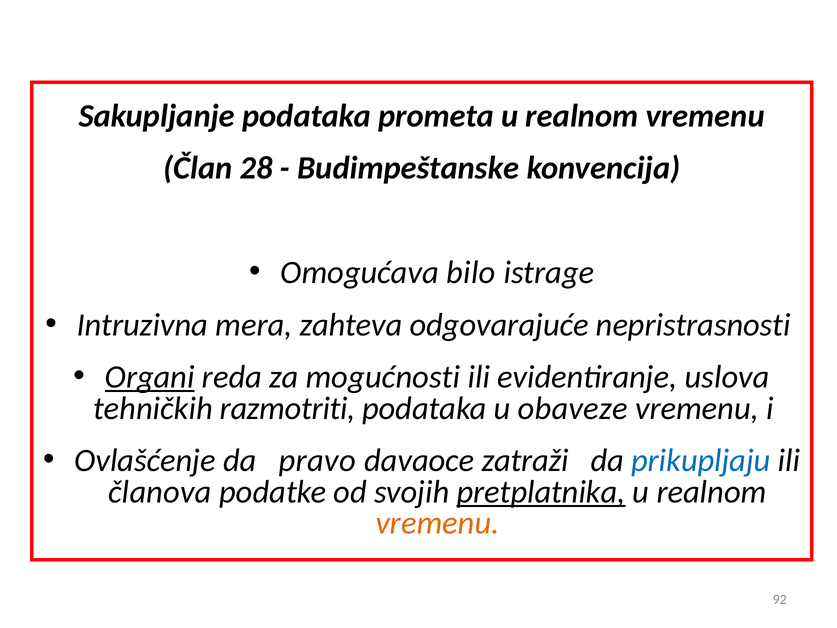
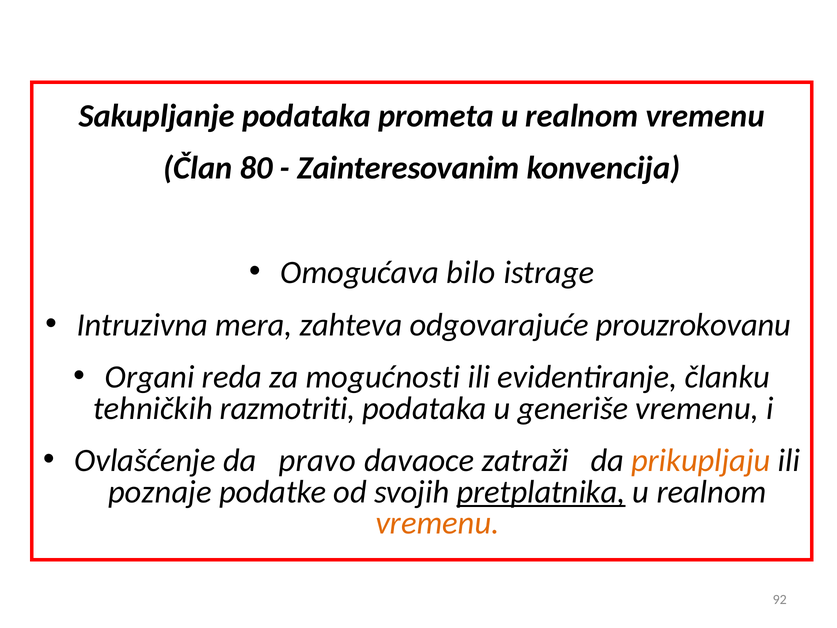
28: 28 -> 80
Budimpeštanske: Budimpeštanske -> Zainteresovanim
nepristrasnosti: nepristrasnosti -> prouzrokovanu
Organi underline: present -> none
uslova: uslova -> članku
obaveze: obaveze -> generiše
prikupljaju colour: blue -> orange
članova: članova -> poznaje
